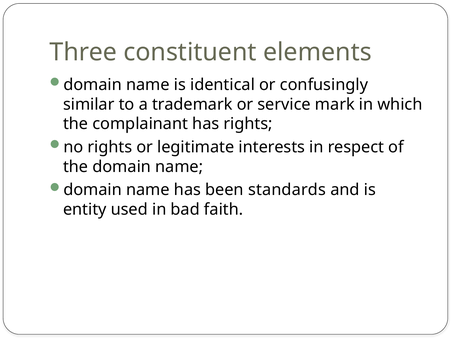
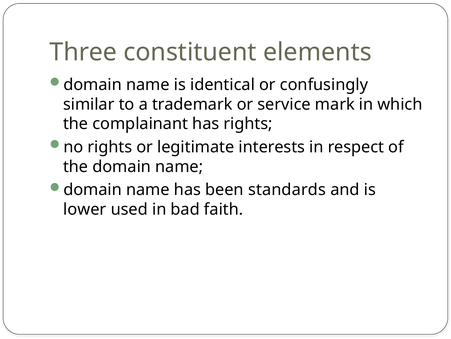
entity: entity -> lower
